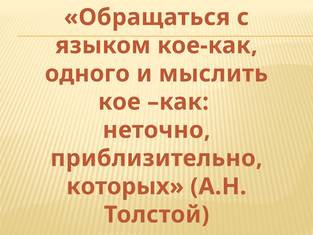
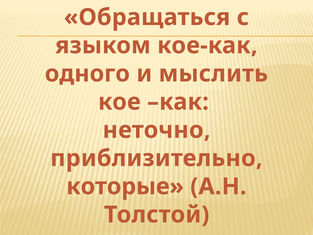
которых: которых -> которые
